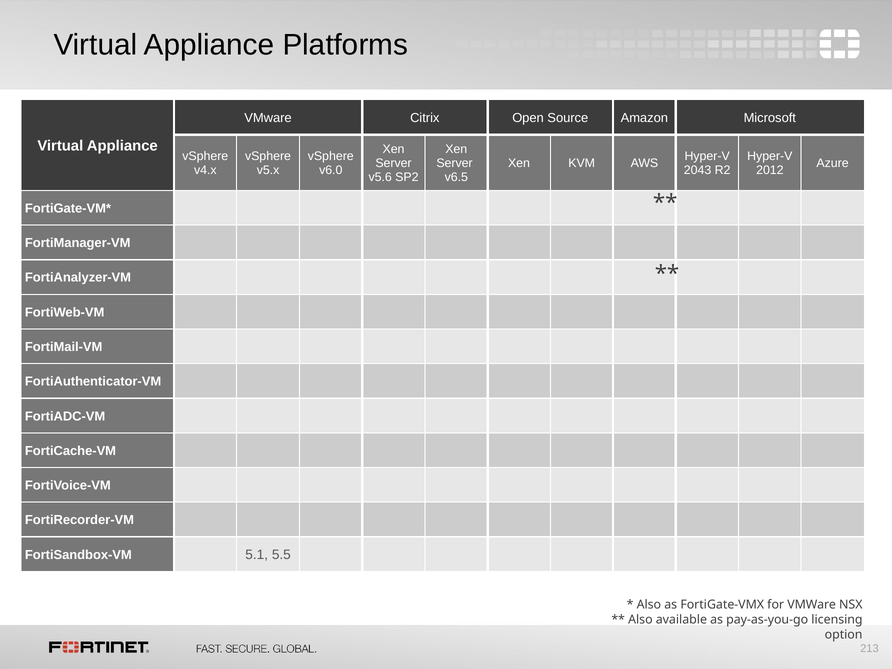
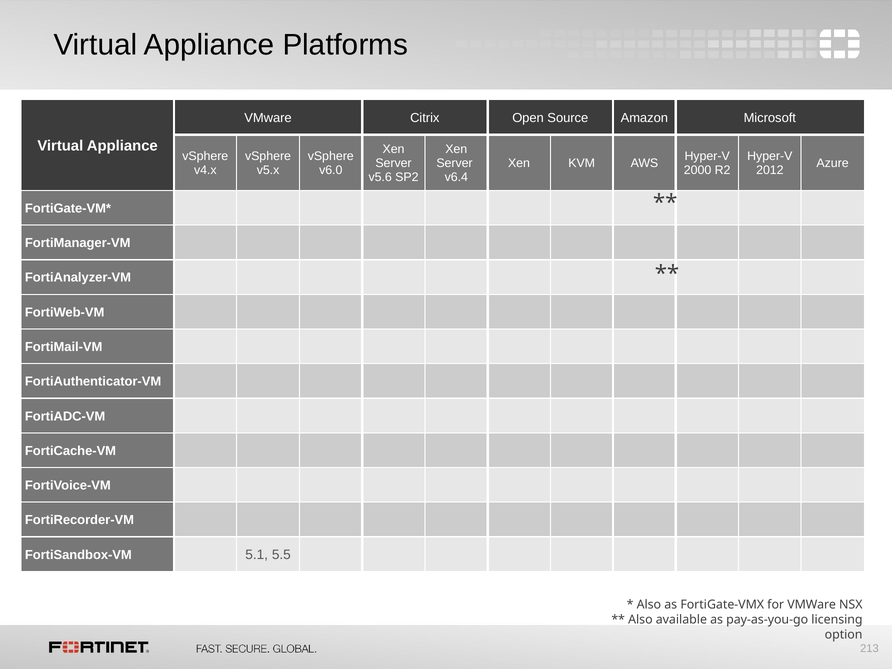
2043: 2043 -> 2000
v6.5: v6.5 -> v6.4
